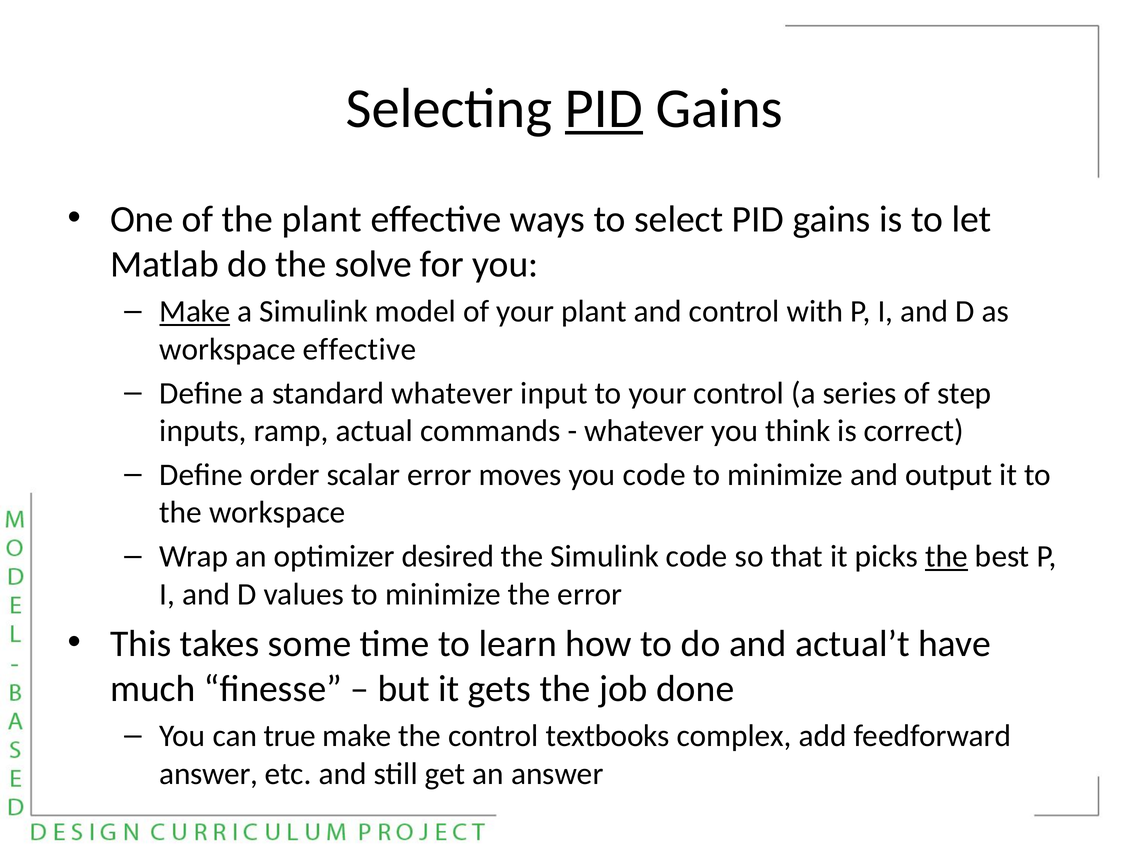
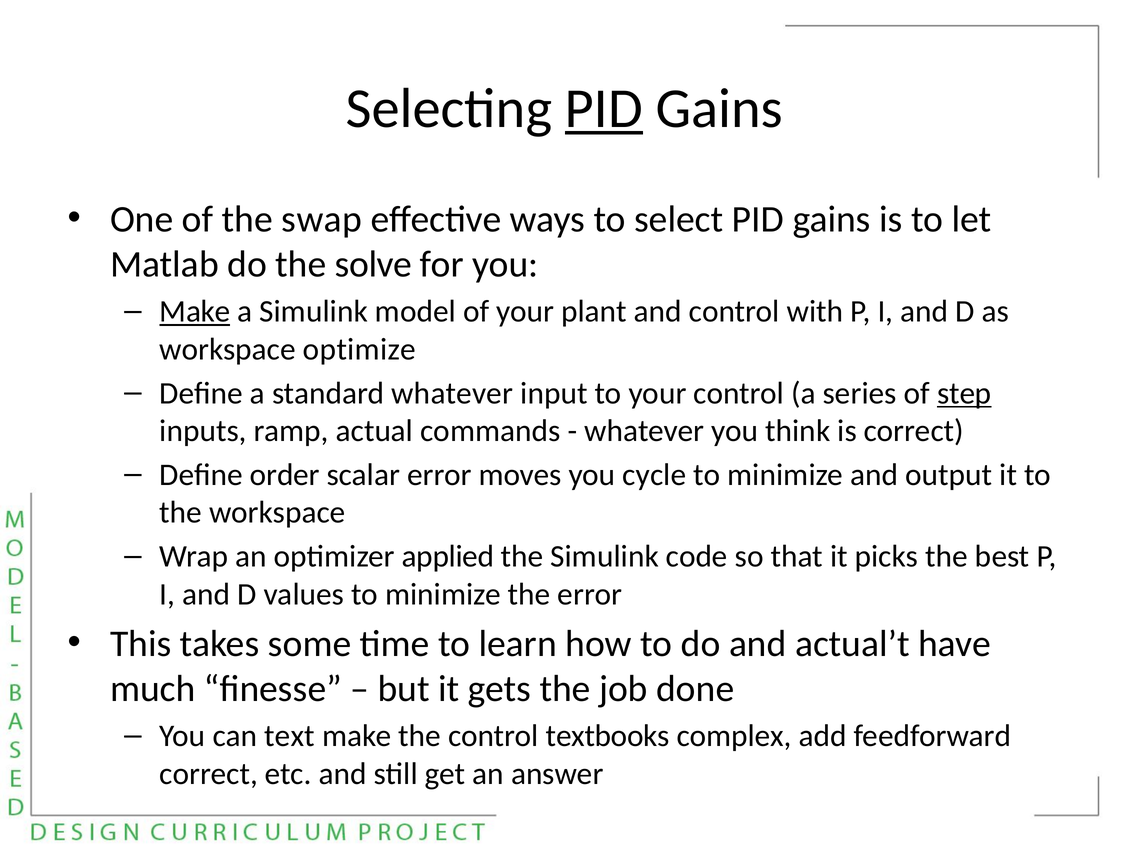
the plant: plant -> swap
workspace effective: effective -> optimize
step underline: none -> present
you code: code -> cycle
desired: desired -> applied
the at (946, 556) underline: present -> none
true: true -> text
answer at (209, 774): answer -> correct
